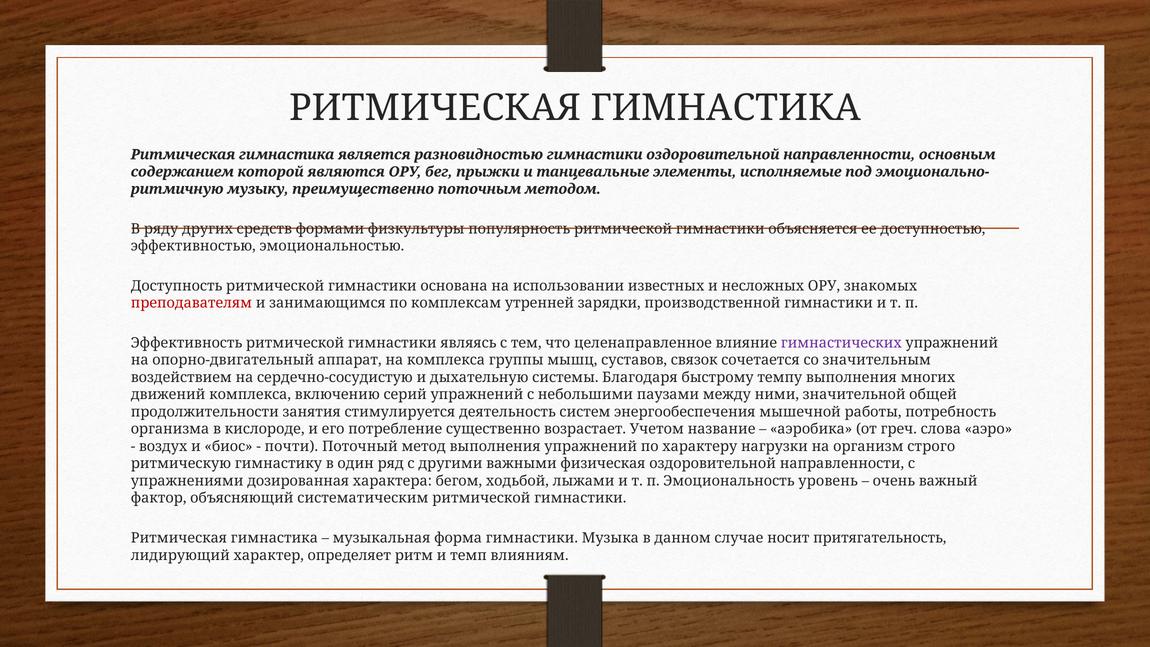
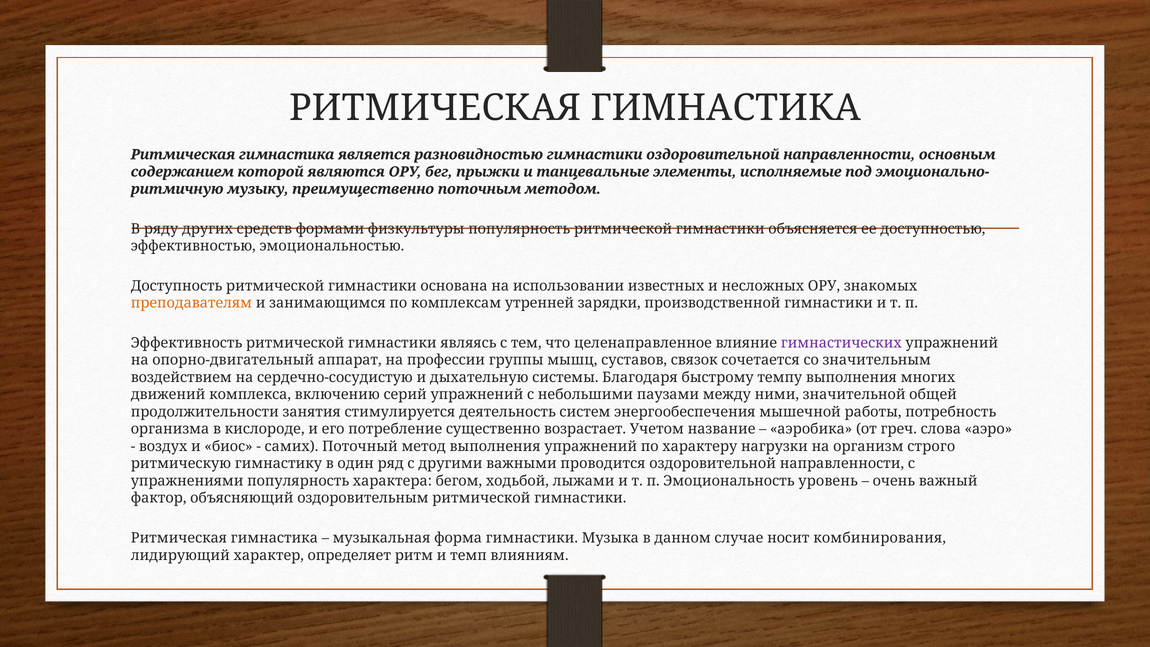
преподавателям colour: red -> orange
на комплекса: комплекса -> профессии
почти: почти -> самих
физическая: физическая -> проводится
упражнениями дозированная: дозированная -> популярность
систематическим: систематическим -> оздоровительным
притягательность: притягательность -> комбинирования
